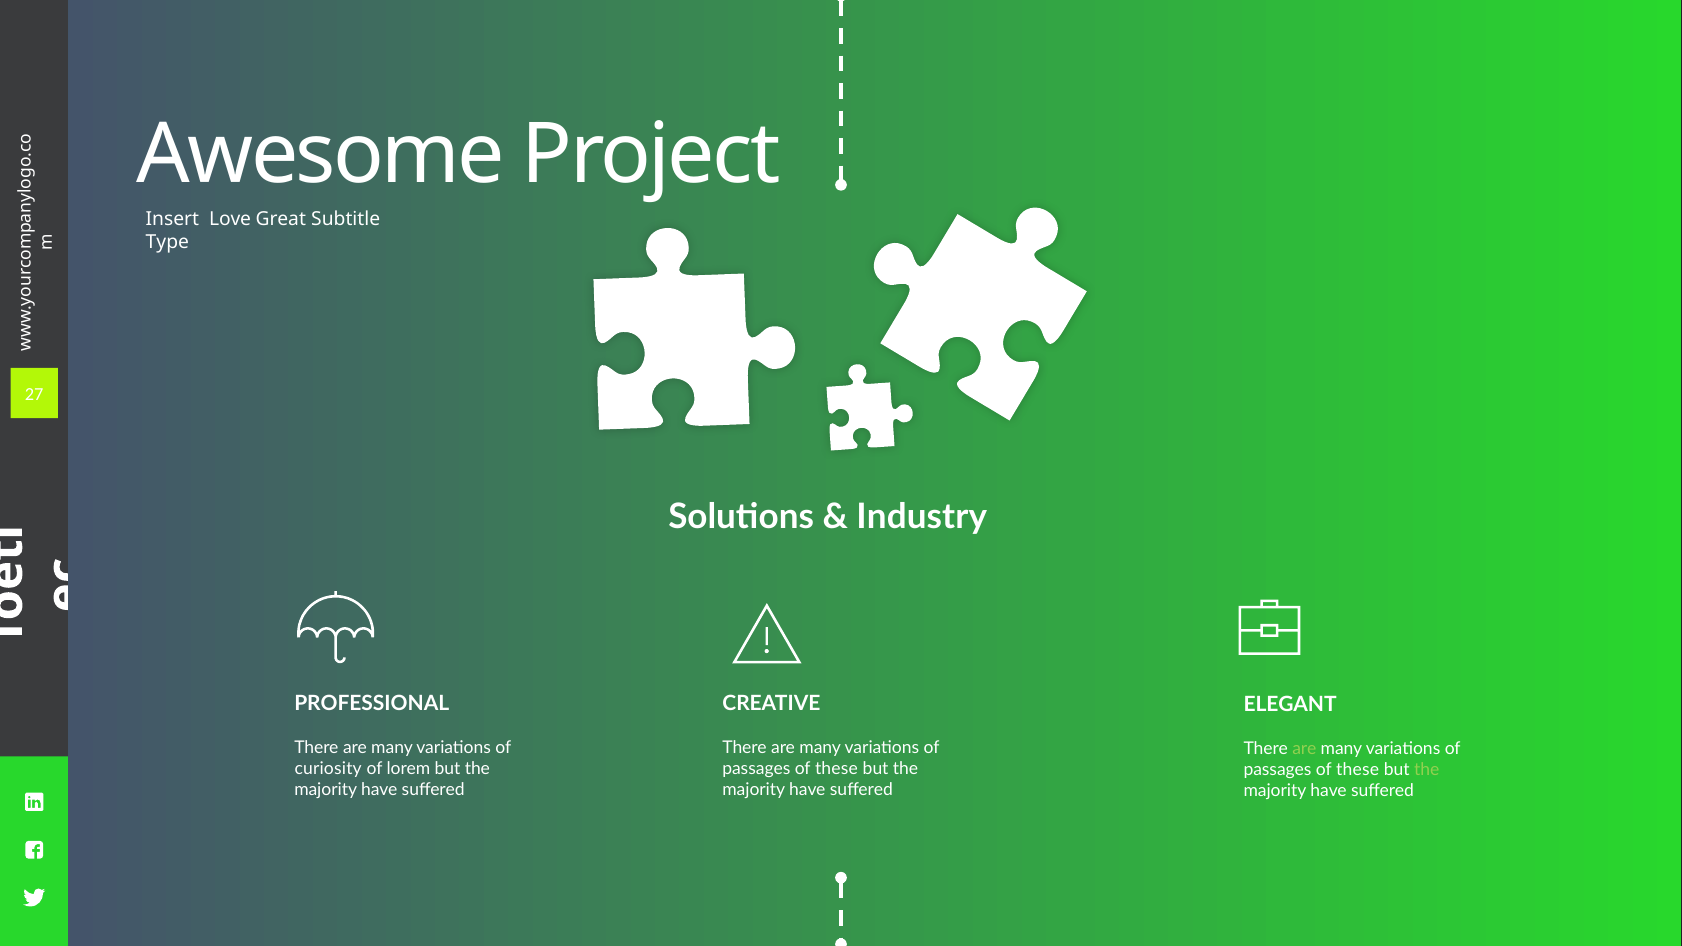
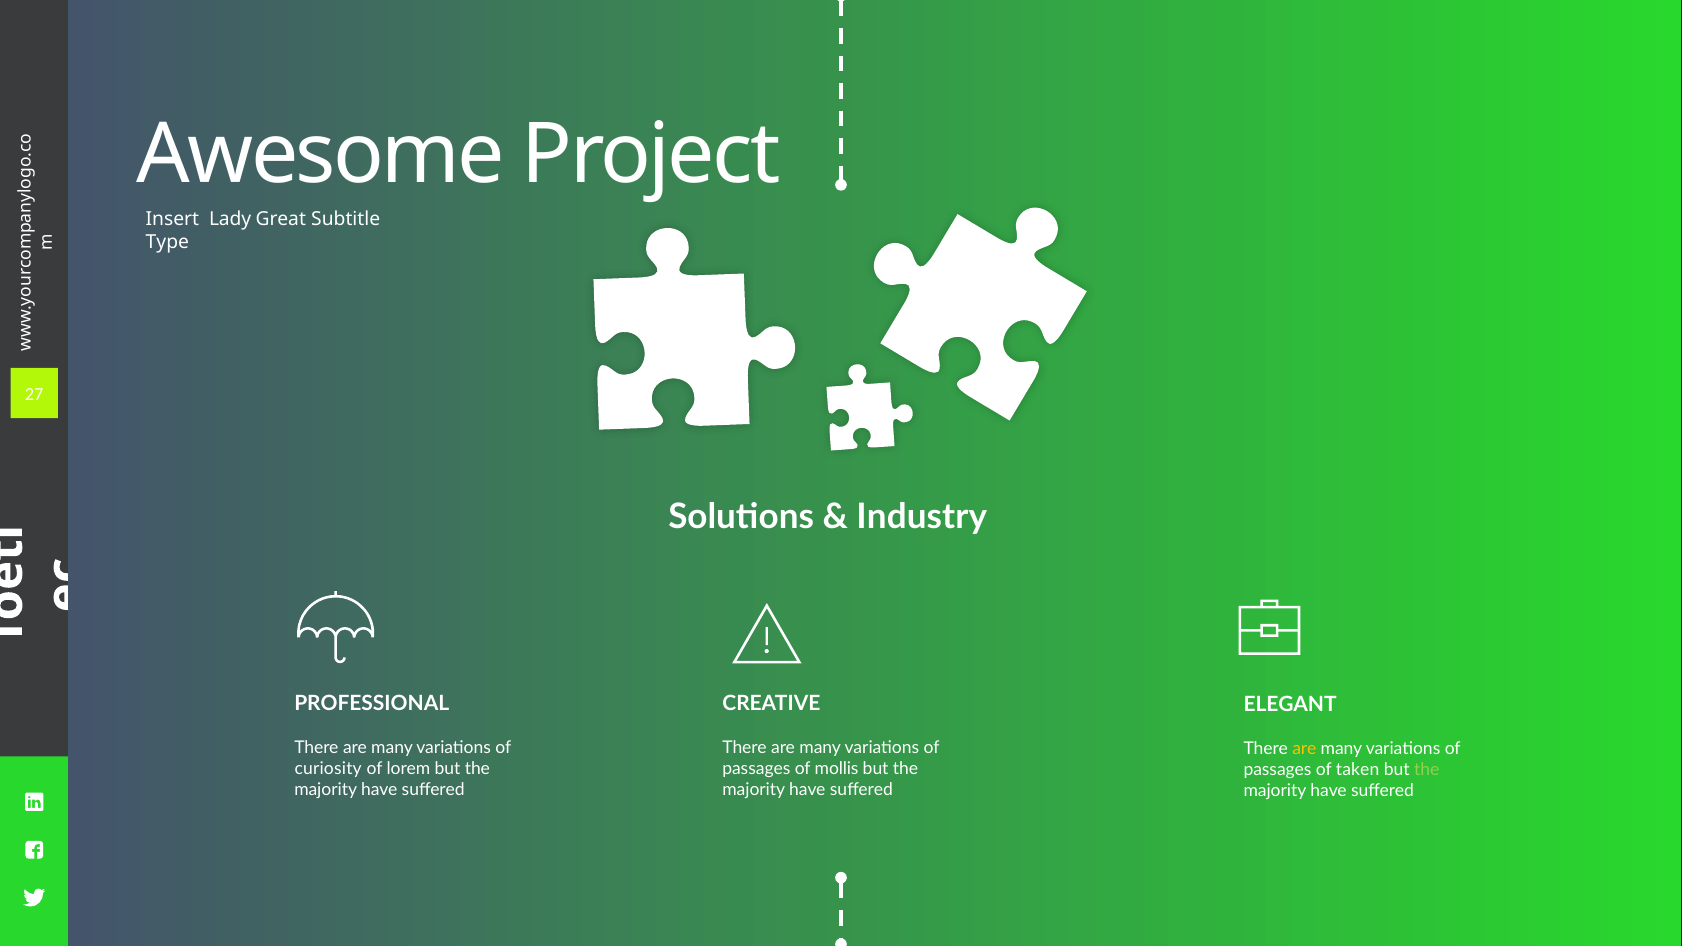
Love: Love -> Lady
are at (1304, 748) colour: light green -> yellow
these at (836, 769): these -> mollis
these at (1358, 769): these -> taken
